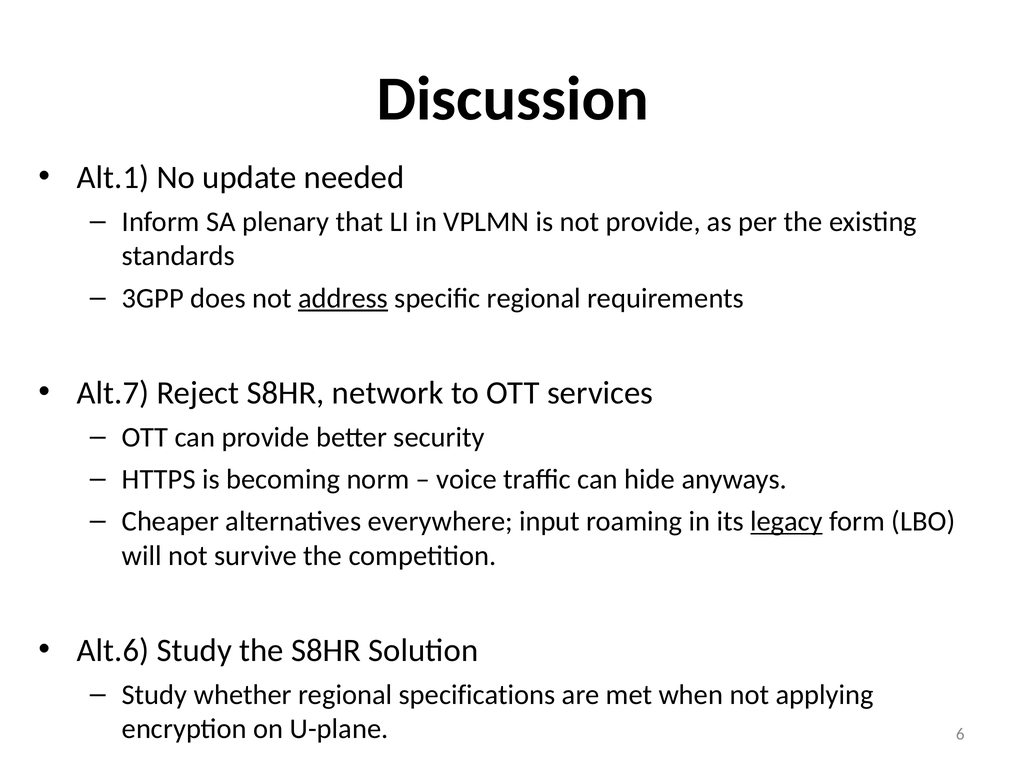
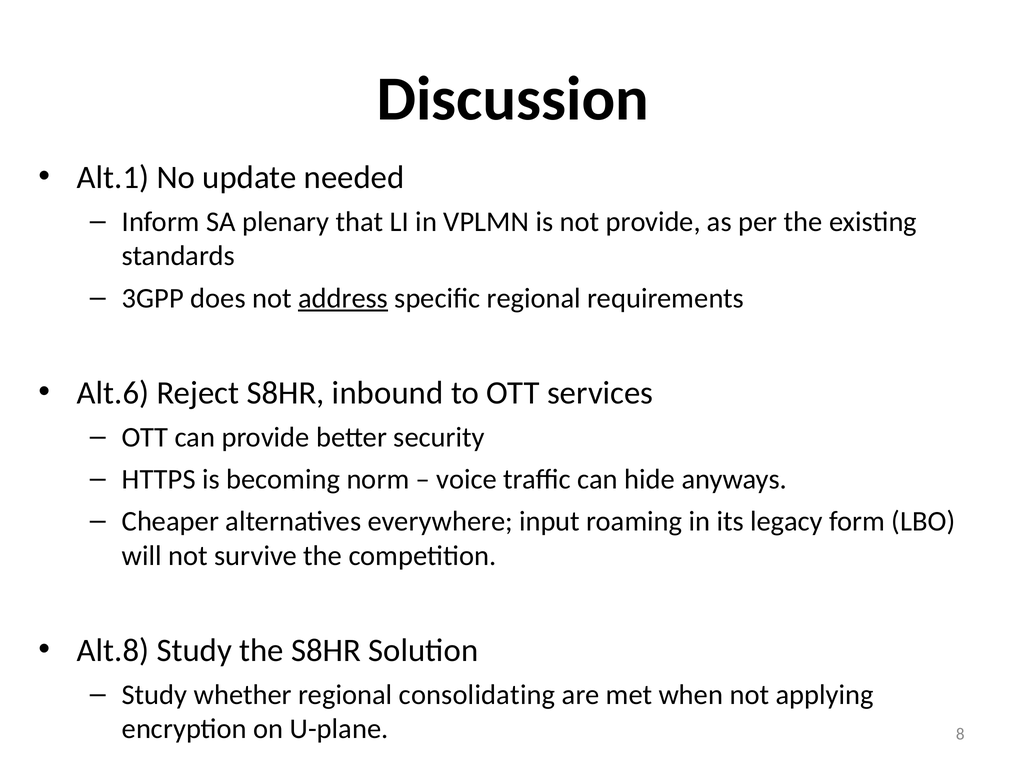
Alt.7: Alt.7 -> Alt.6
network: network -> inbound
legacy underline: present -> none
Alt.6: Alt.6 -> Alt.8
specifications: specifications -> consolidating
6: 6 -> 8
